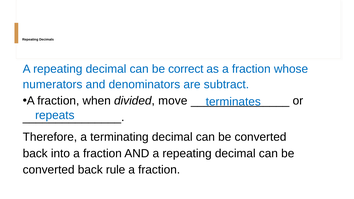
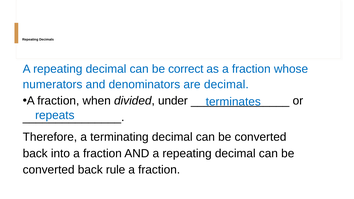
are subtract: subtract -> decimal
move: move -> under
